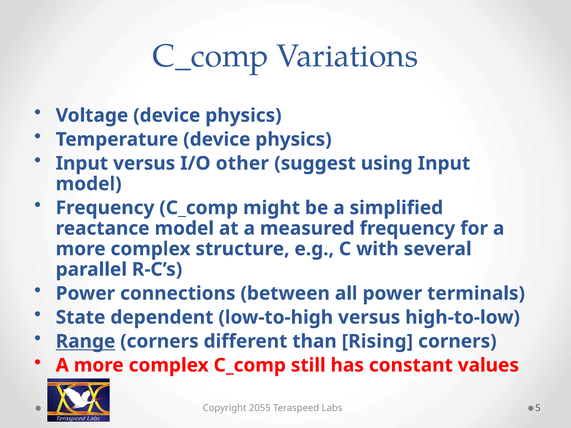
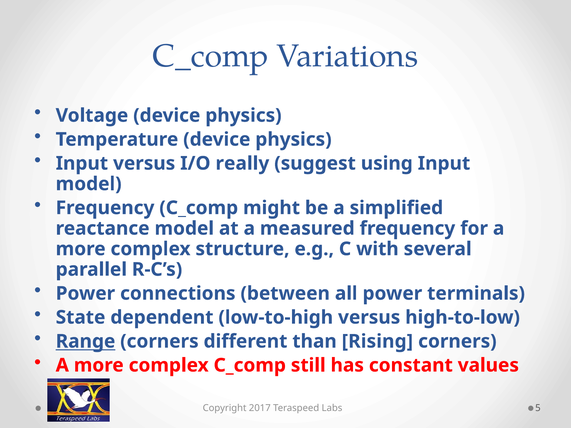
other: other -> really
2055: 2055 -> 2017
